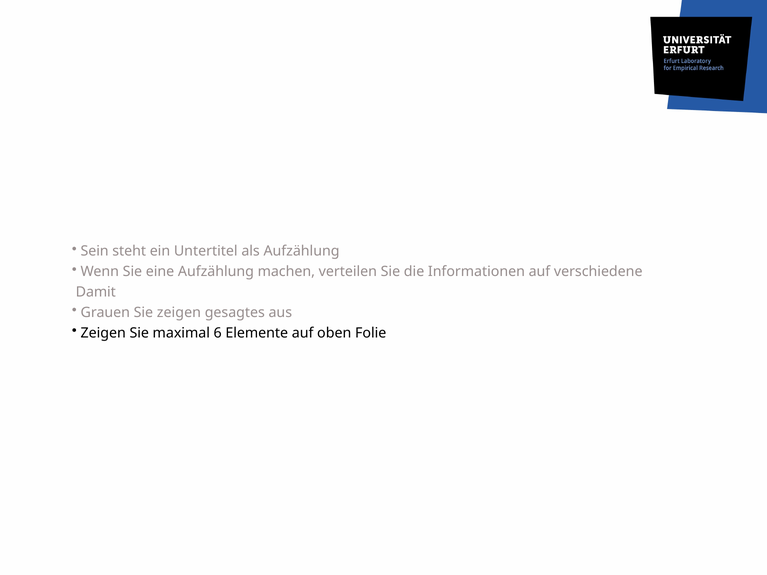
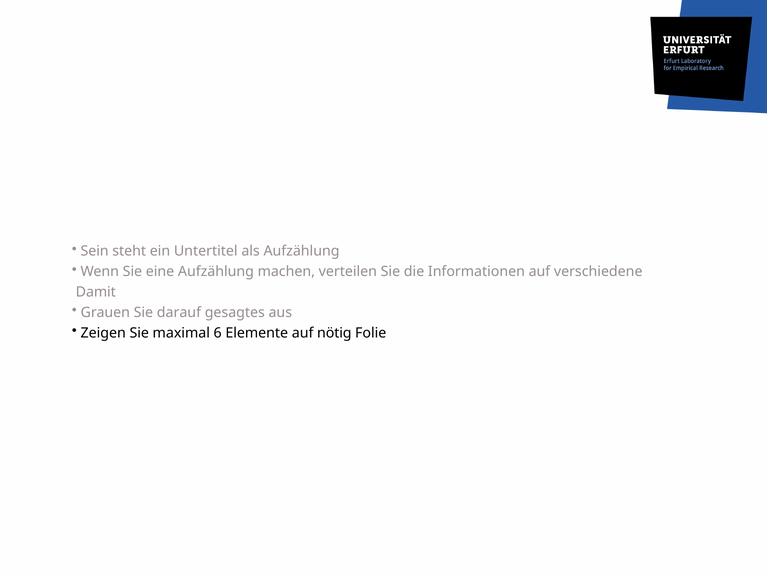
Sie zeigen: zeigen -> darauf
oben: oben -> nötig
